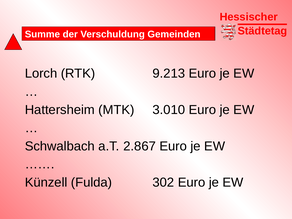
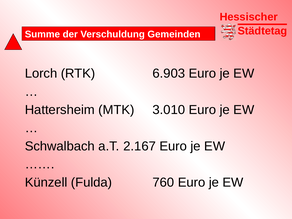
9.213: 9.213 -> 6.903
2.867: 2.867 -> 2.167
302: 302 -> 760
